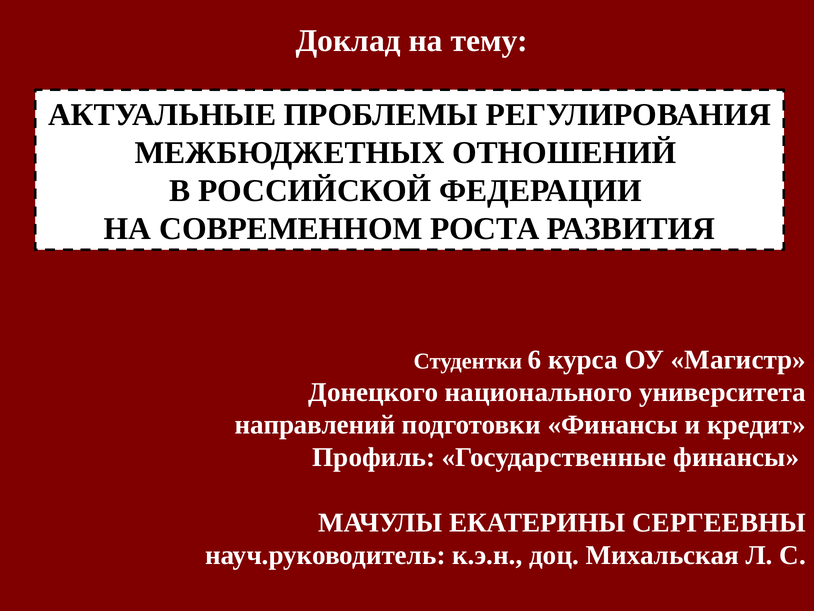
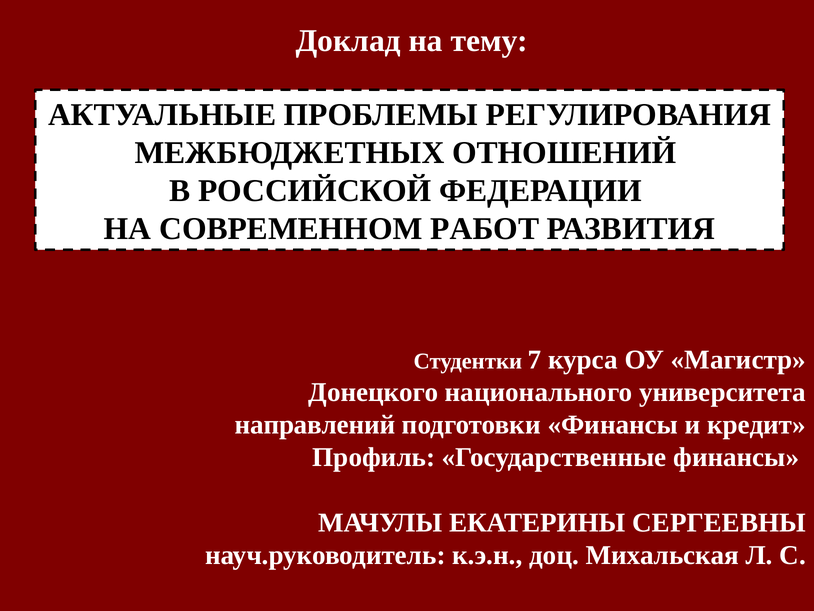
РОСТА: РОСТА -> РАБОТ
6: 6 -> 7
